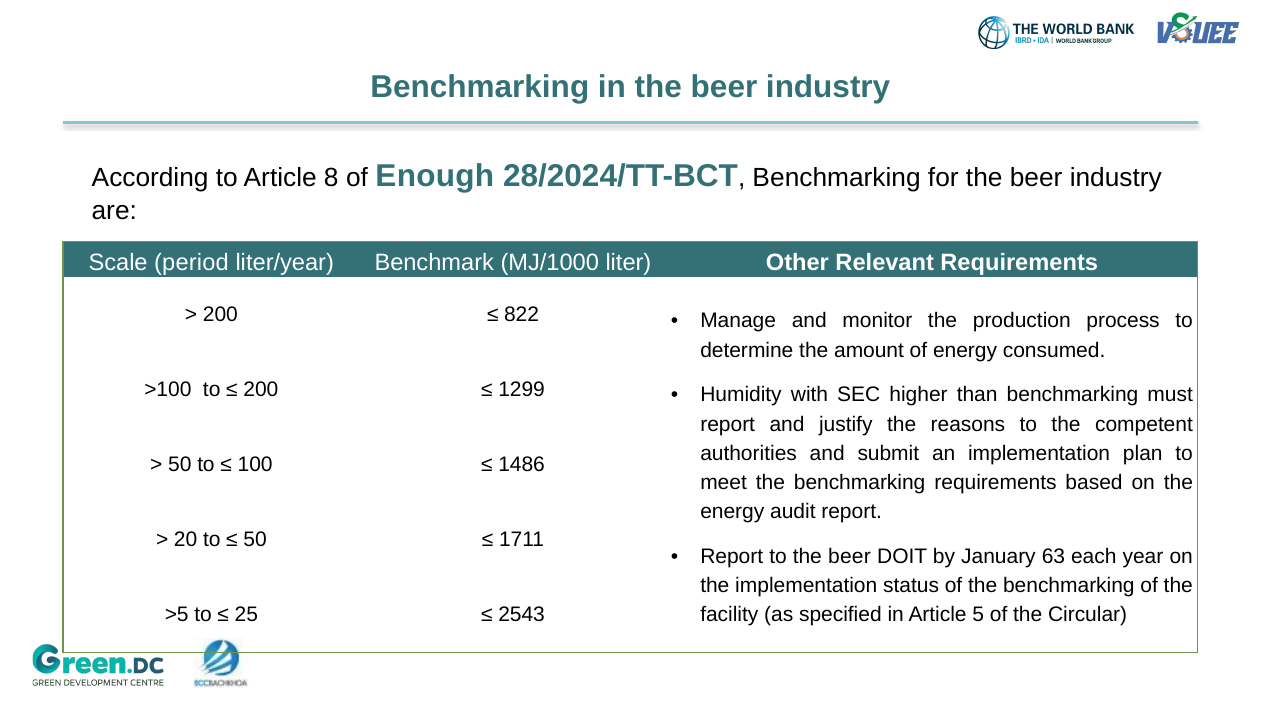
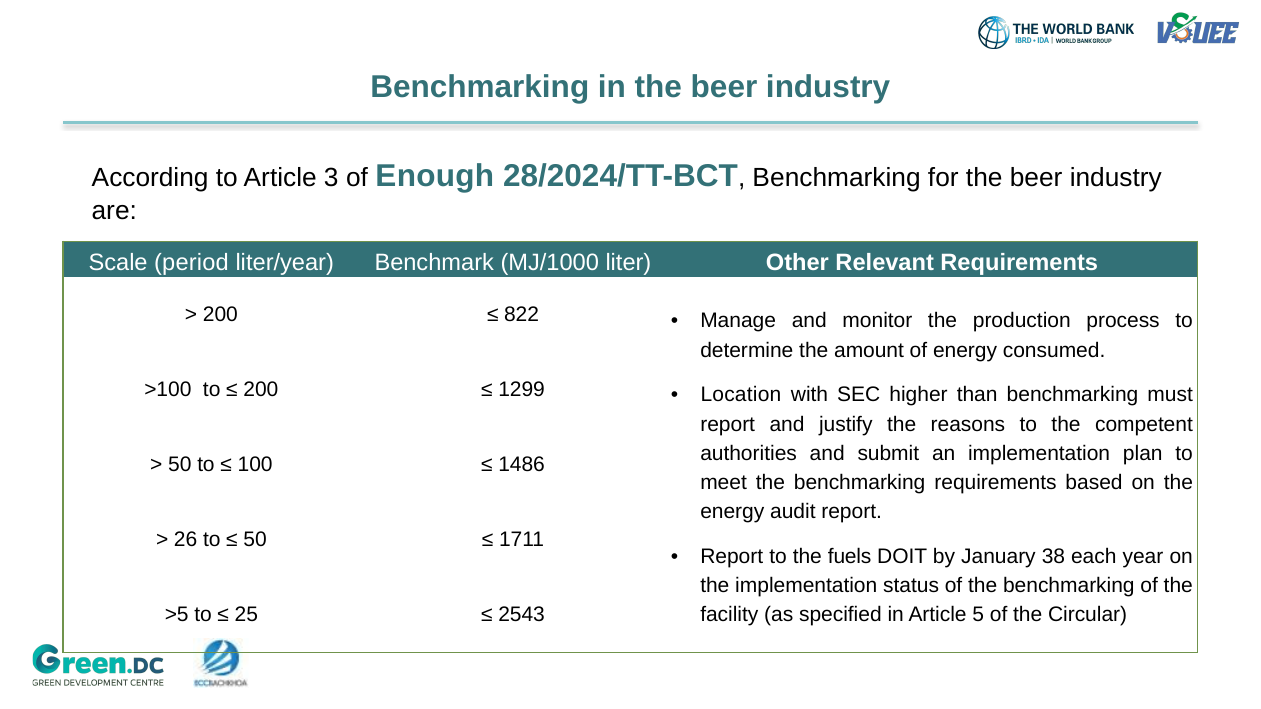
8: 8 -> 3
Humidity: Humidity -> Location
20: 20 -> 26
to the beer: beer -> fuels
63: 63 -> 38
